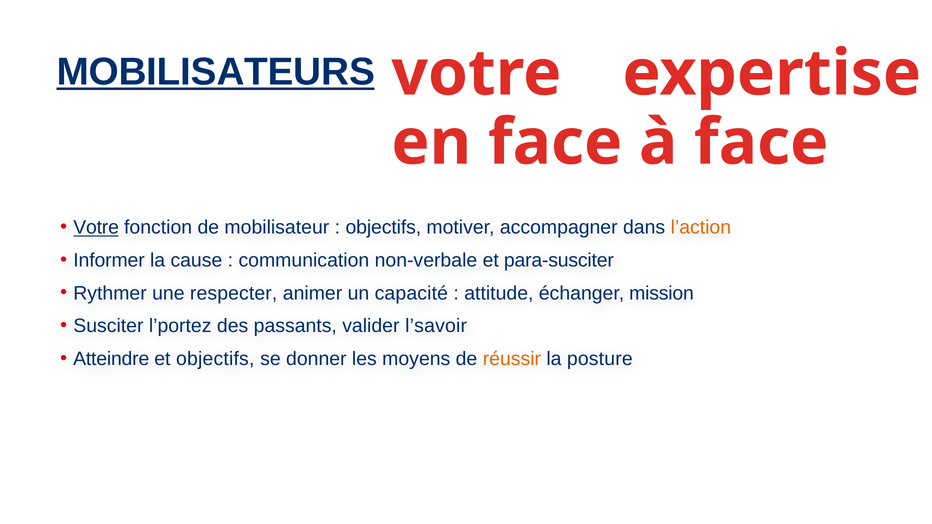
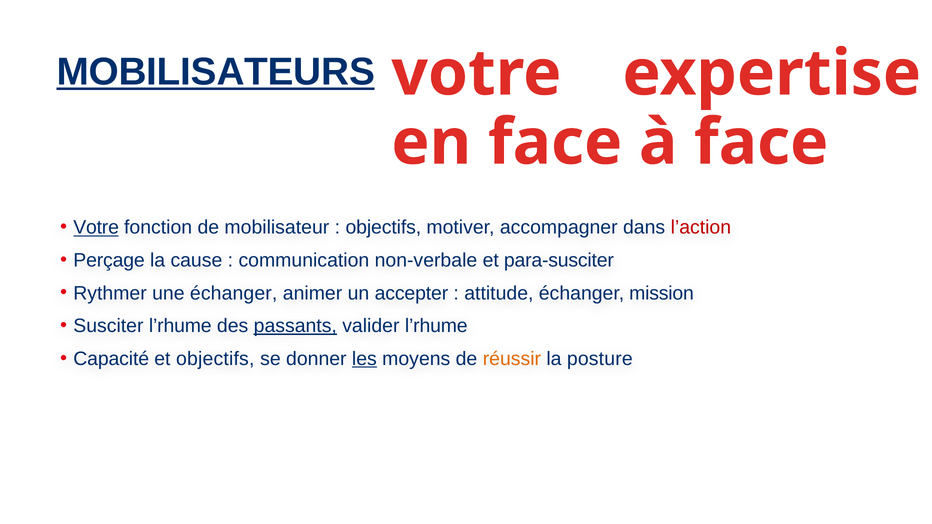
l’action colour: orange -> red
Informer: Informer -> Perçage
une respecter: respecter -> échanger
capacité: capacité -> accepter
Susciter l’portez: l’portez -> l’rhume
passants underline: none -> present
valider l’savoir: l’savoir -> l’rhume
Atteindre: Atteindre -> Capacité
les underline: none -> present
